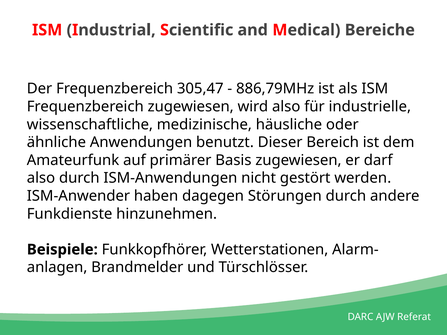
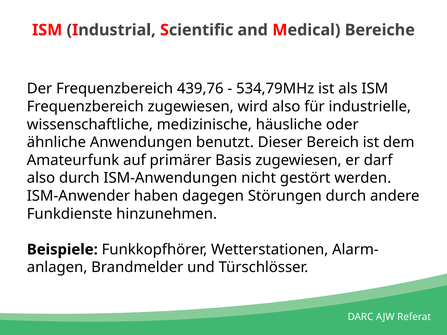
305,47: 305,47 -> 439,76
886,79MHz: 886,79MHz -> 534,79MHz
